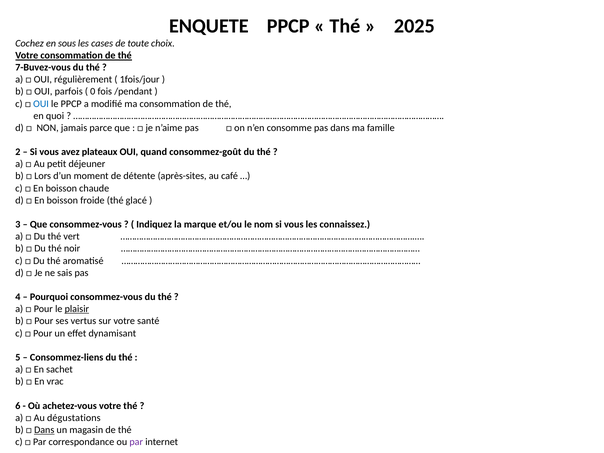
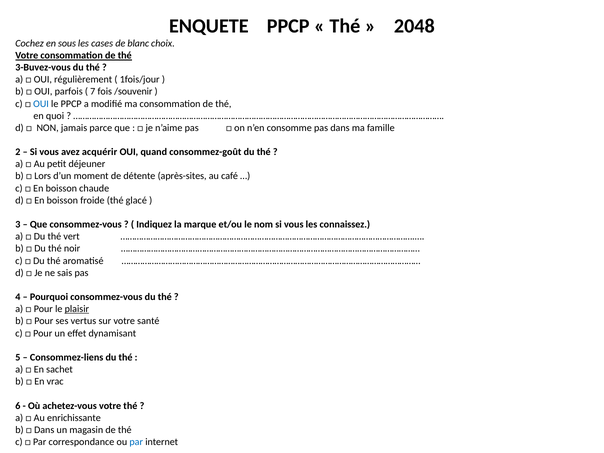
2025: 2025 -> 2048
toute: toute -> blanc
7-Buvez-vous: 7-Buvez-vous -> 3-Buvez-vous
0: 0 -> 7
/pendant: /pendant -> /souvenir
plateaux: plateaux -> acquérir
dégustations: dégustations -> enrichissante
Dans at (44, 430) underline: present -> none
par at (136, 442) colour: purple -> blue
